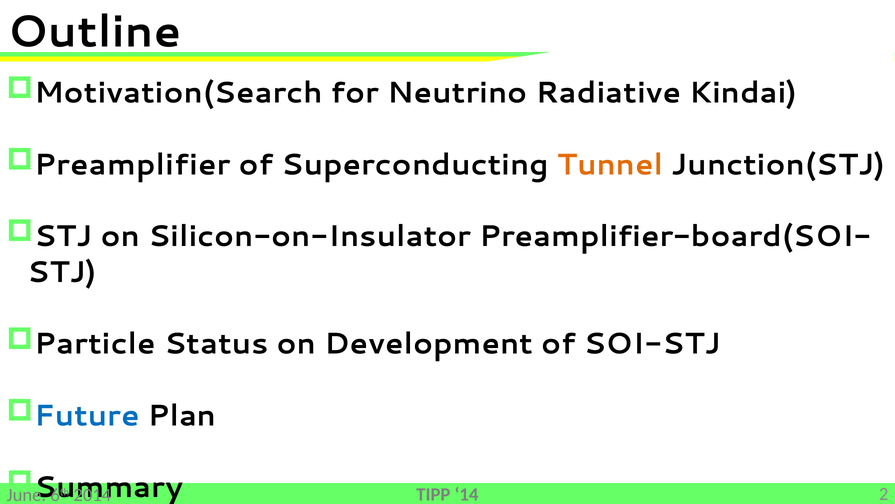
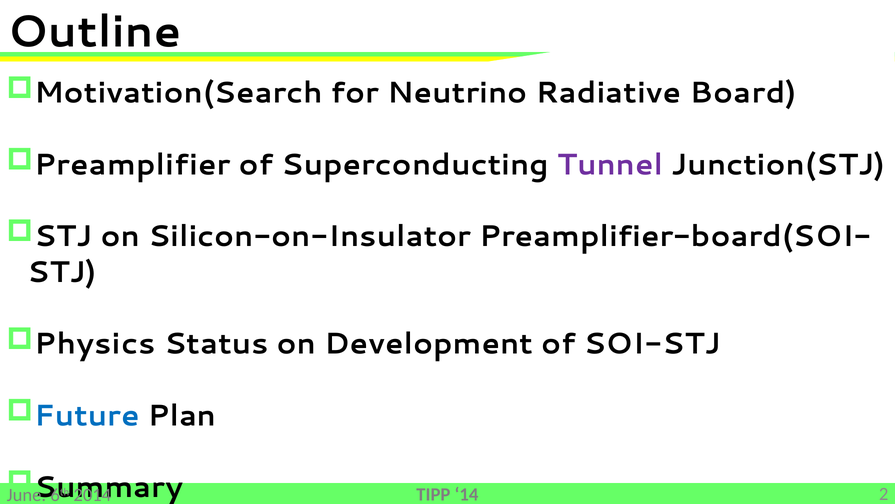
Kindai: Kindai -> Board
Tunnel colour: orange -> purple
Particle: Particle -> Physics
